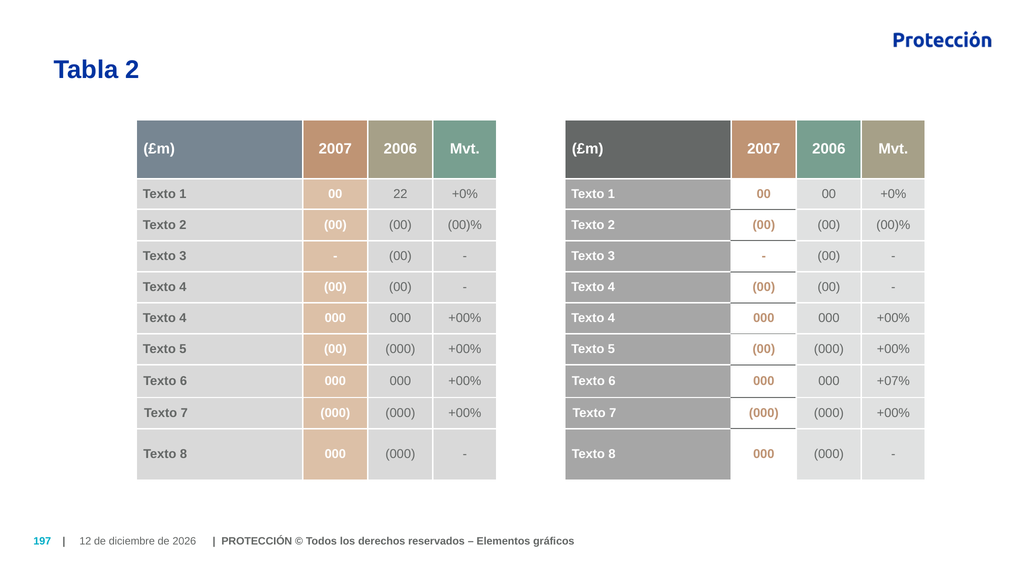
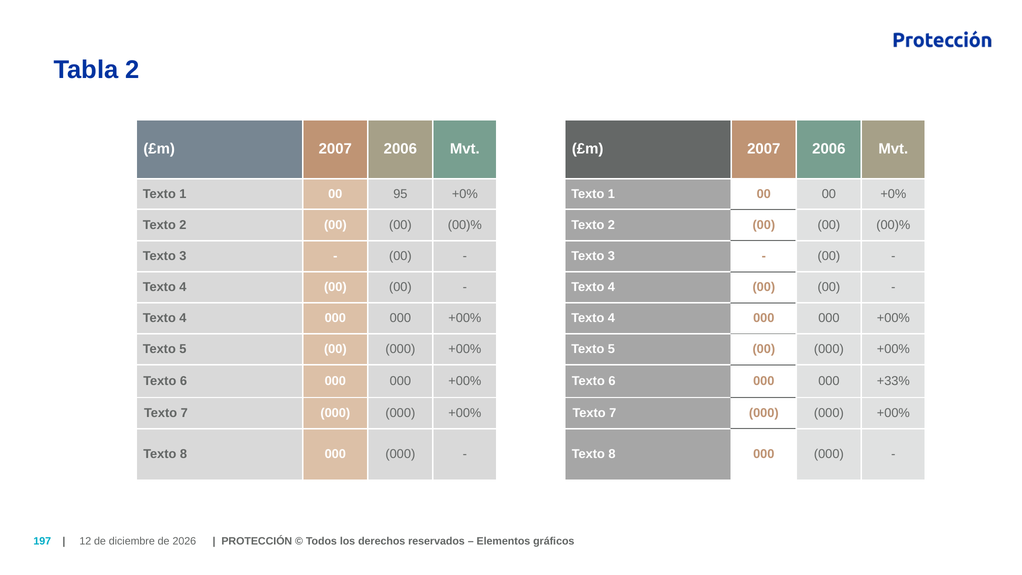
22: 22 -> 95
+07%: +07% -> +33%
